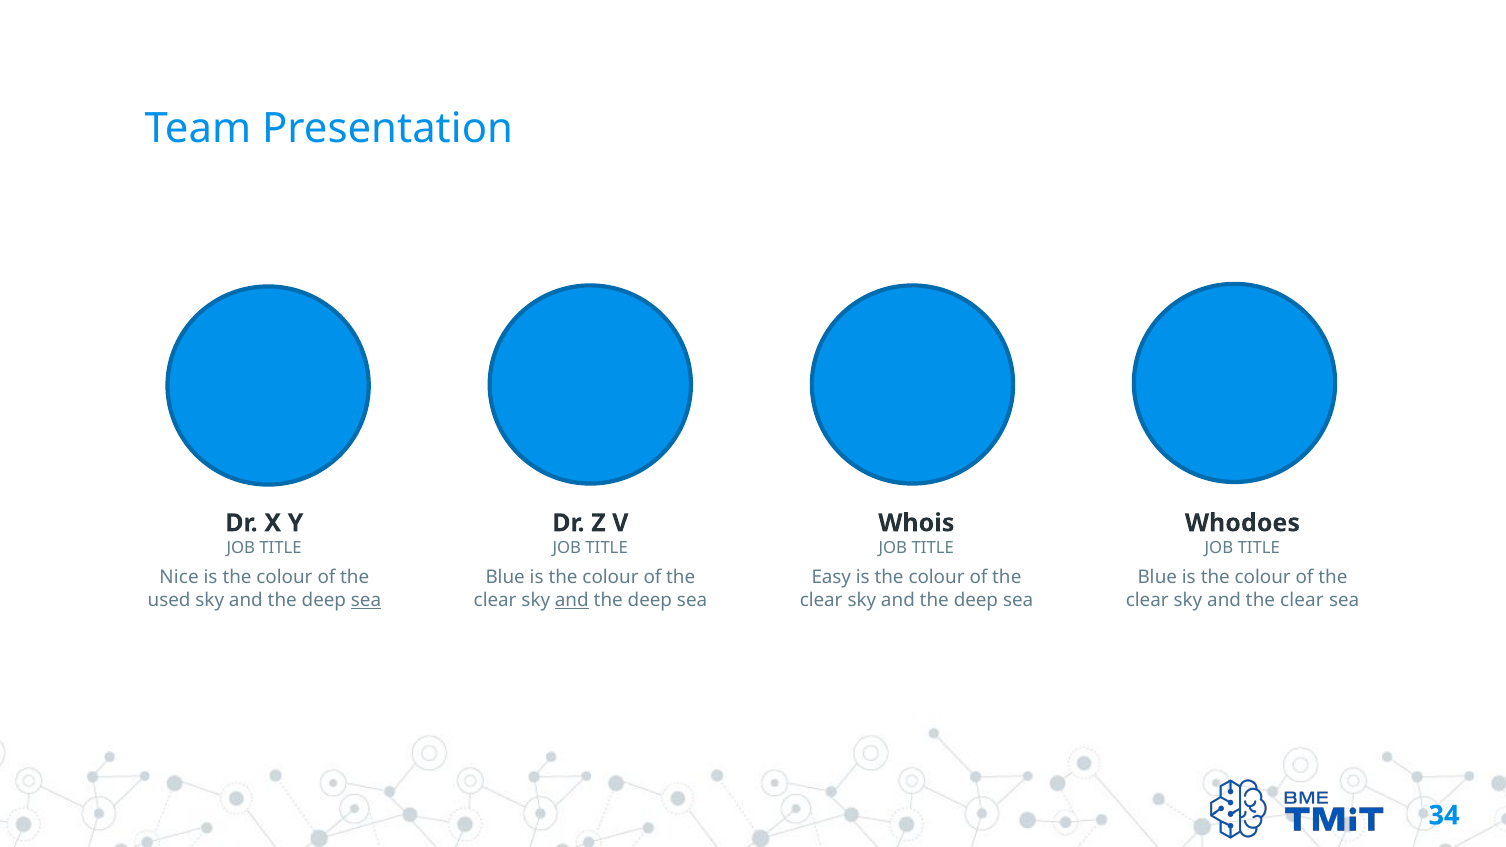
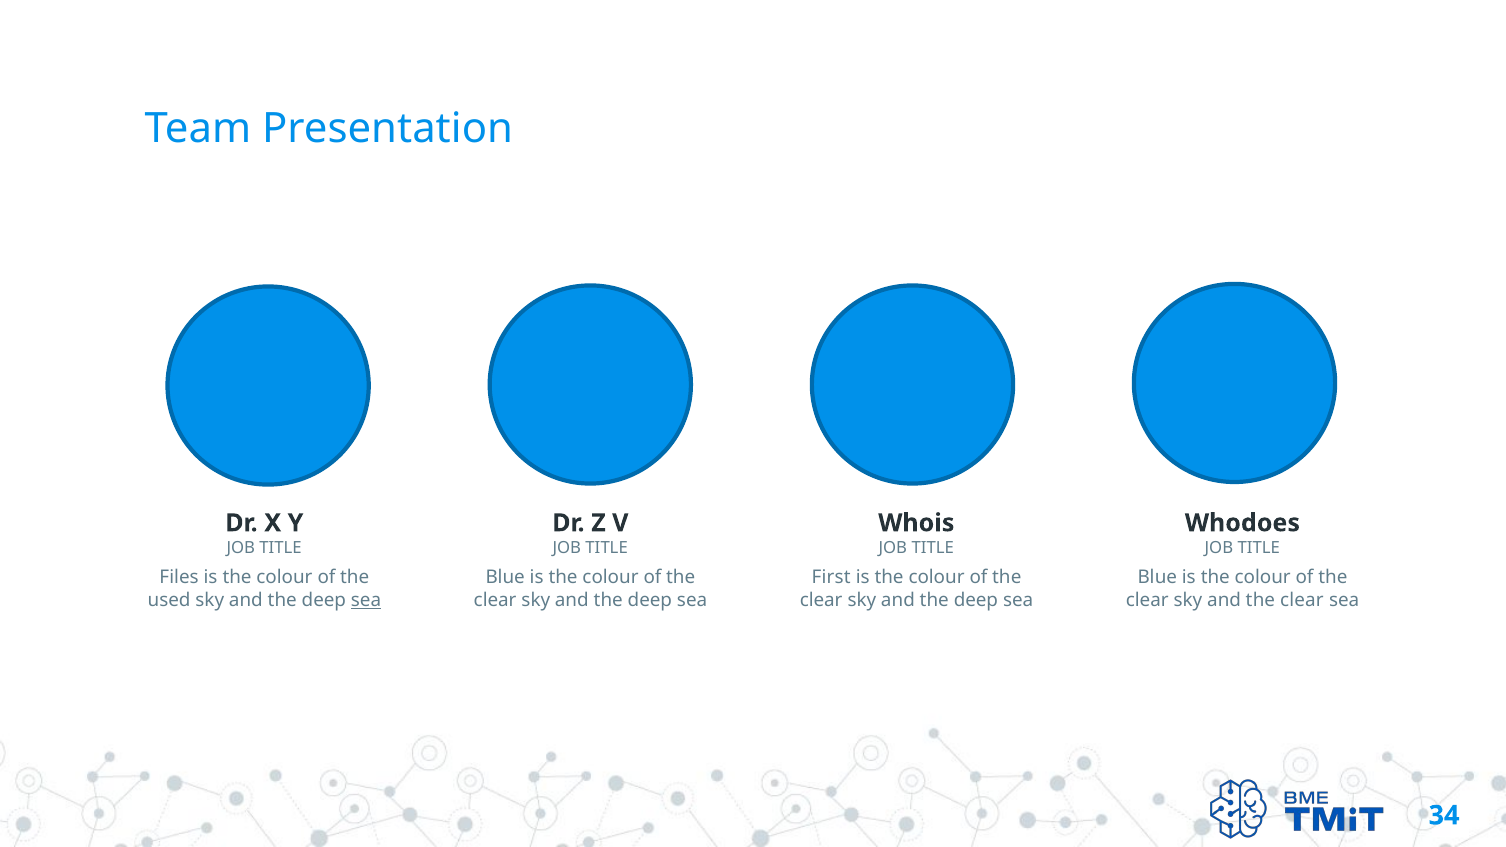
Nice: Nice -> Files
Easy: Easy -> First
and at (572, 600) underline: present -> none
